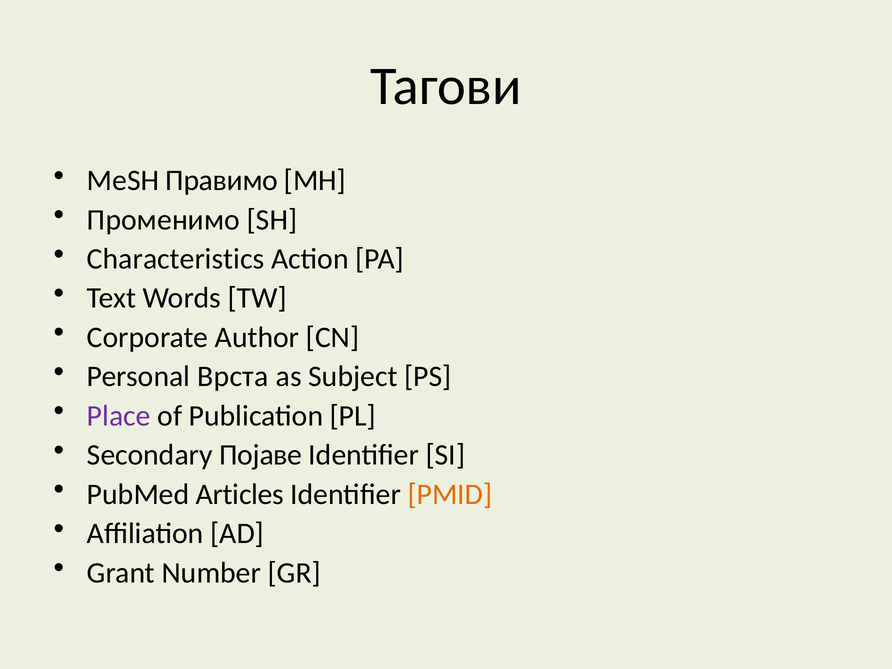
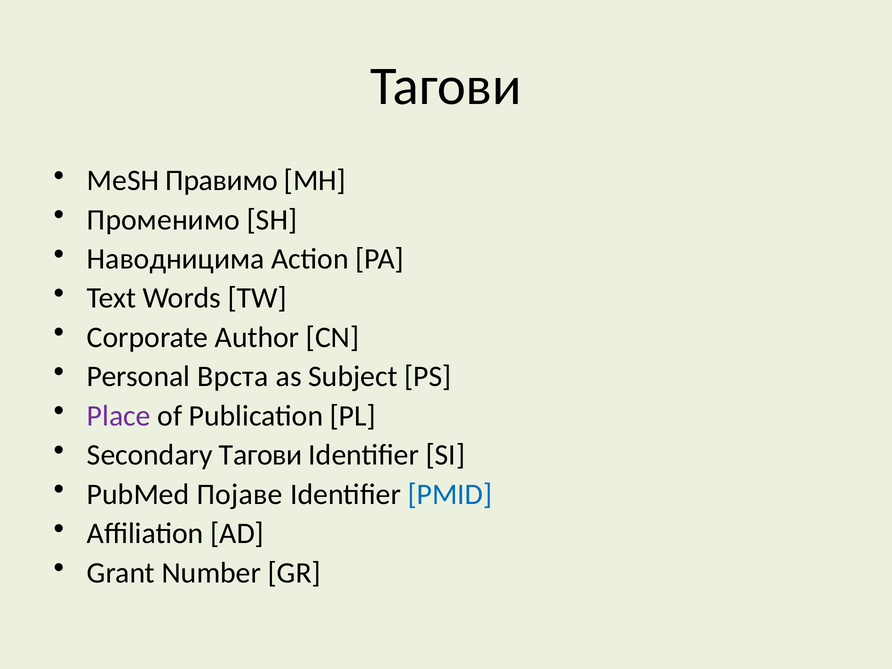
Characteristics: Characteristics -> Наводницима
Secondary Појаве: Појаве -> Тагови
Articles: Articles -> Појаве
PMID colour: orange -> blue
